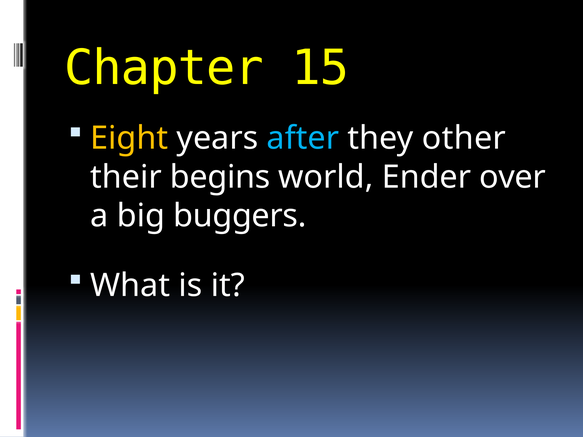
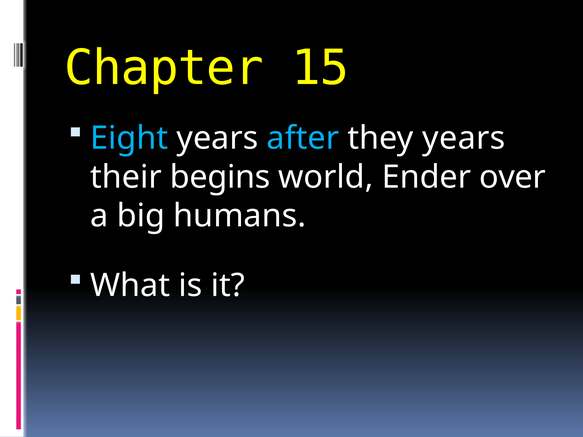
Eight colour: yellow -> light blue
they other: other -> years
buggers: buggers -> humans
